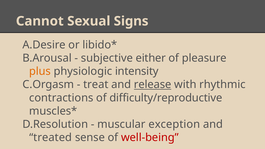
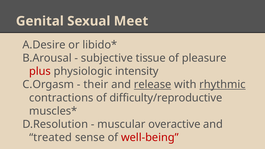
Cannot: Cannot -> Genital
Signs: Signs -> Meet
either: either -> tissue
plus colour: orange -> red
treat: treat -> their
rhythmic underline: none -> present
exception: exception -> overactive
